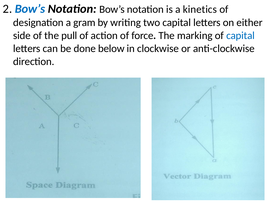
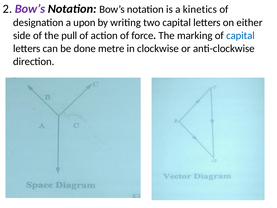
Bow’s at (30, 9) colour: blue -> purple
gram: gram -> upon
below: below -> metre
